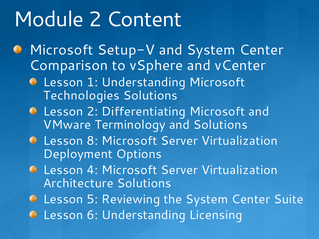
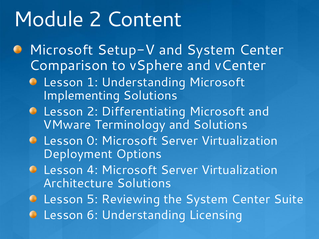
Technologies: Technologies -> Implementing
8: 8 -> 0
